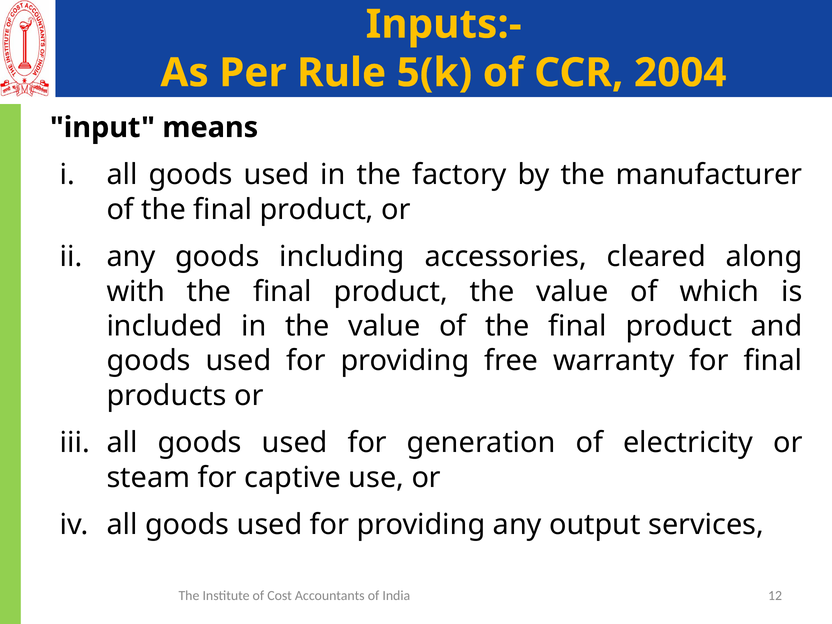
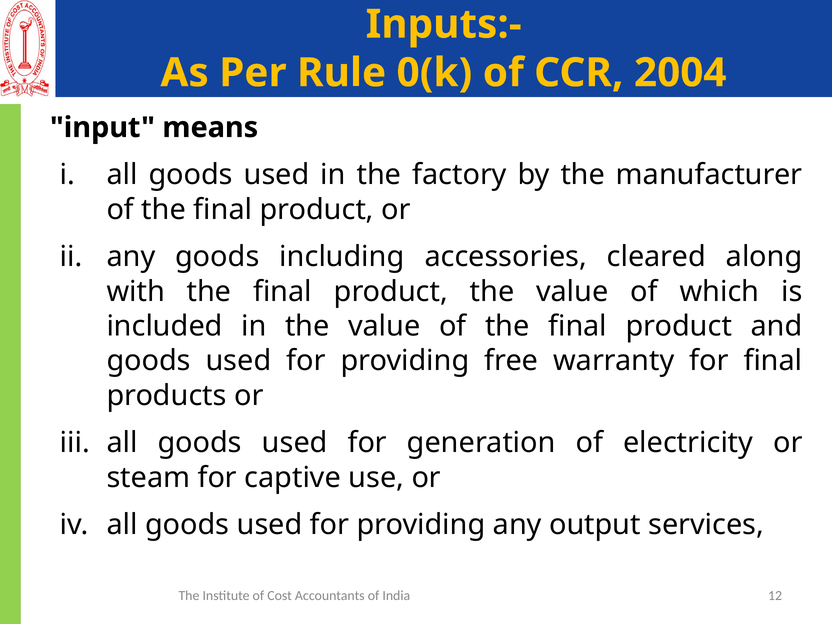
5(k: 5(k -> 0(k
